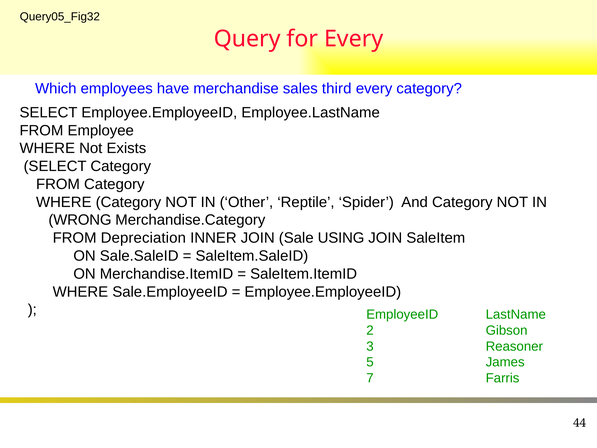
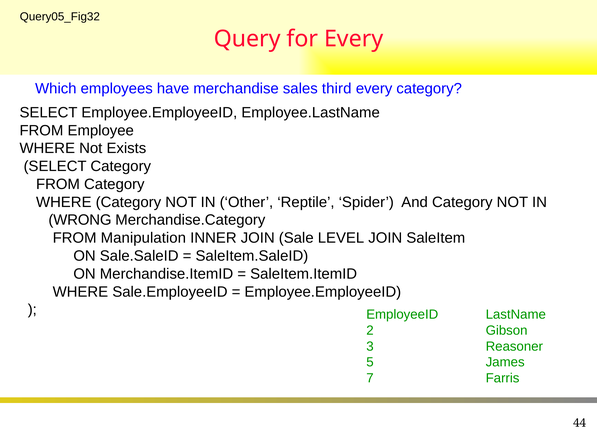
Depreciation: Depreciation -> Manipulation
USING: USING -> LEVEL
